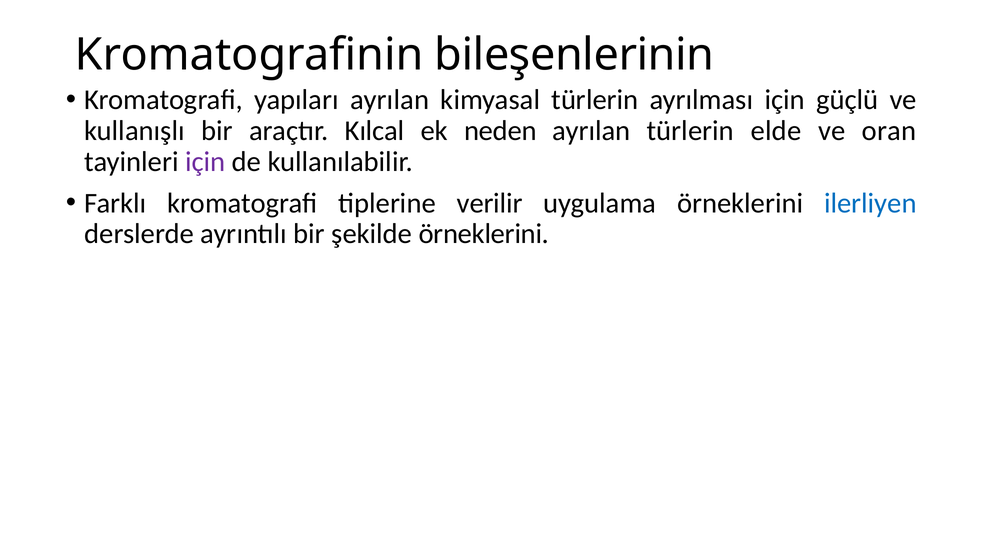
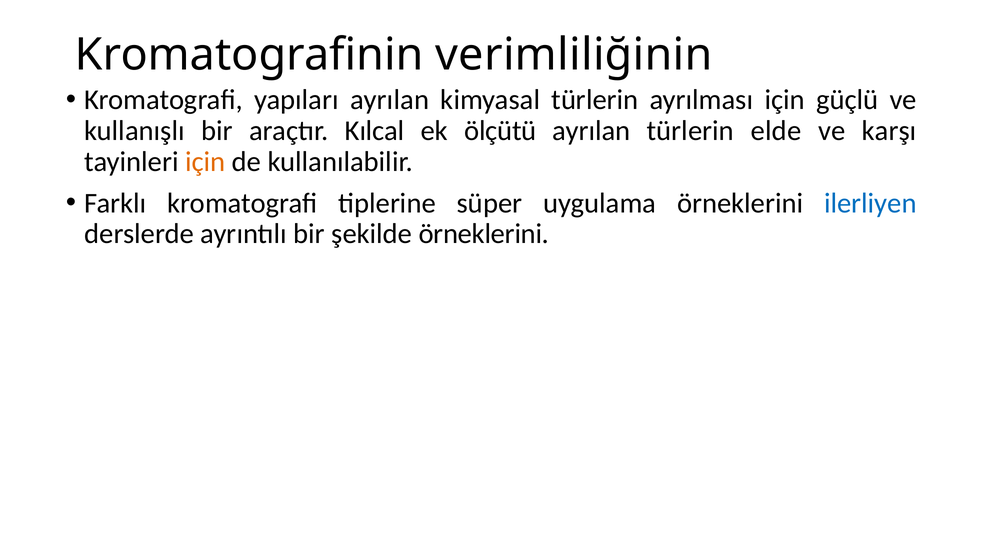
bileşenlerinin: bileşenlerinin -> verimliliğinin
neden: neden -> ölçütü
oran: oran -> karşı
için at (205, 162) colour: purple -> orange
verilir: verilir -> süper
